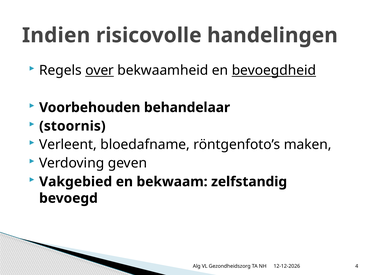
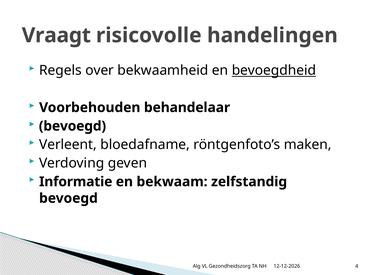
Indien: Indien -> Vraagt
over underline: present -> none
stoornis at (72, 126): stoornis -> bevoegd
Vakgebied: Vakgebied -> Informatie
